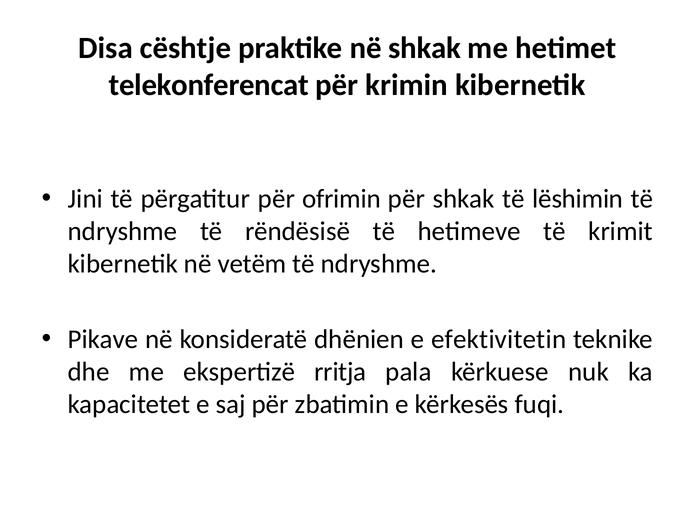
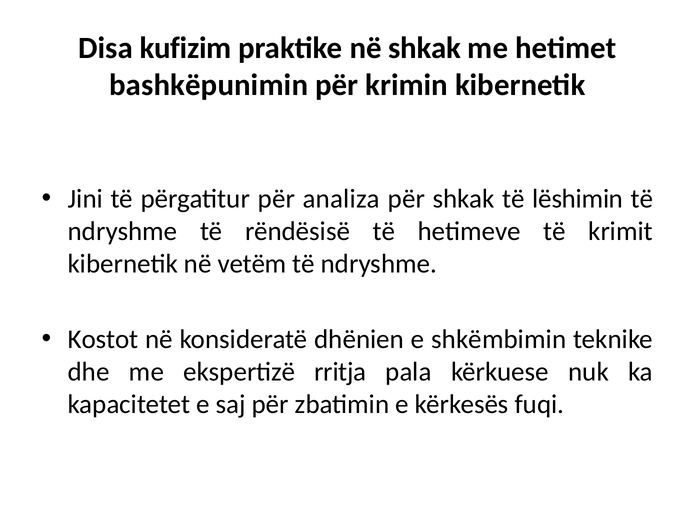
cështje: cështje -> kufizim
telekonferencat: telekonferencat -> bashkëpunimin
ofrimin: ofrimin -> analiza
Pikave: Pikave -> Kostot
efektivitetin: efektivitetin -> shkëmbimin
